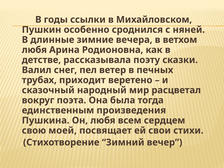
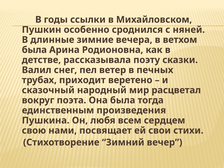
любя at (34, 50): любя -> была
моей: моей -> нами
